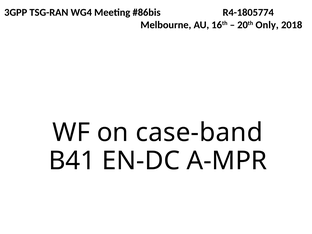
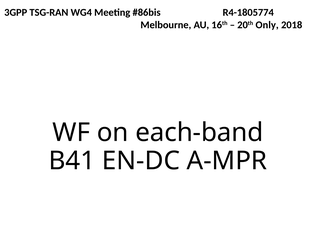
case-band: case-band -> each-band
